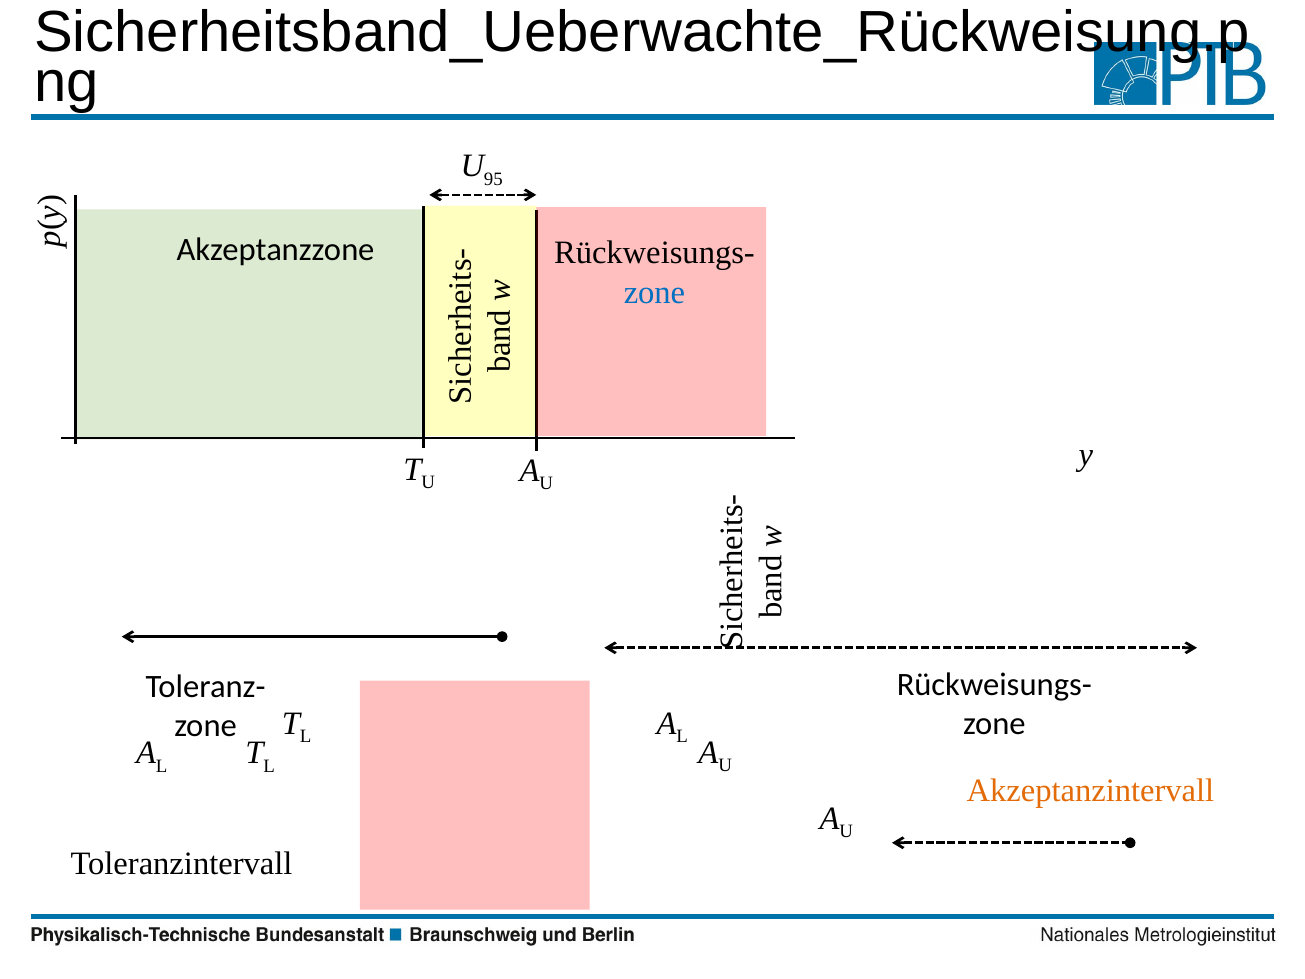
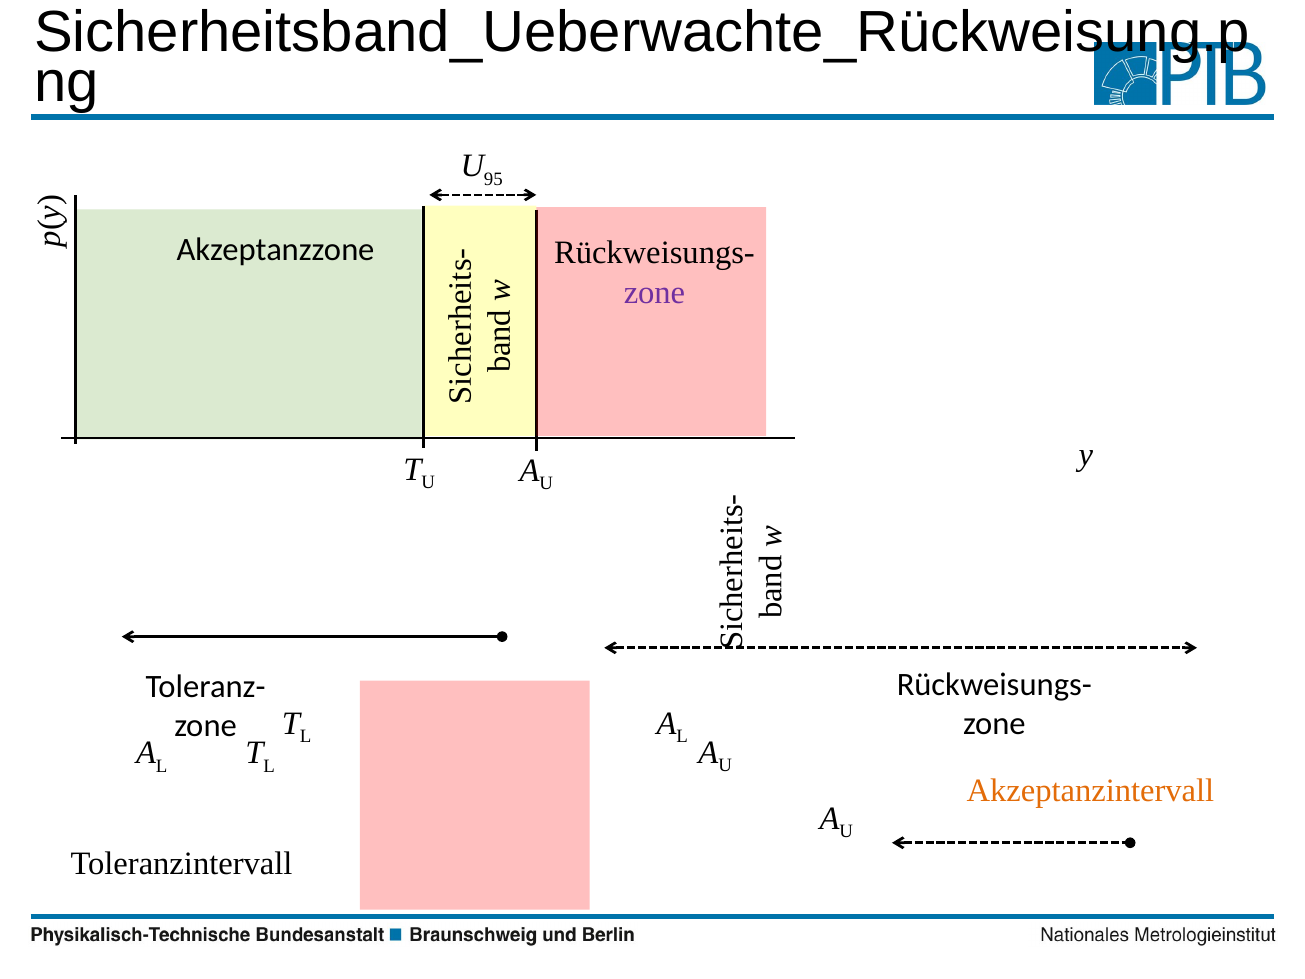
zone at (654, 292) colour: blue -> purple
